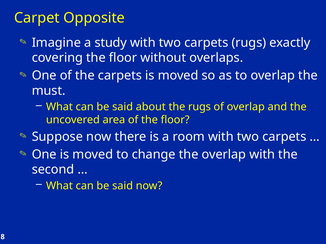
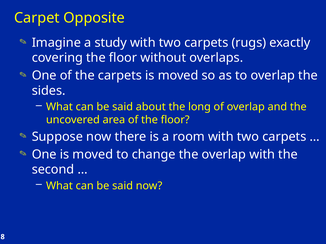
must: must -> sides
the rugs: rugs -> long
